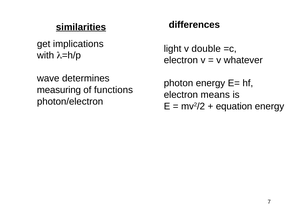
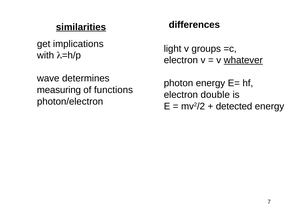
double: double -> groups
whatever underline: none -> present
means: means -> double
equation: equation -> detected
